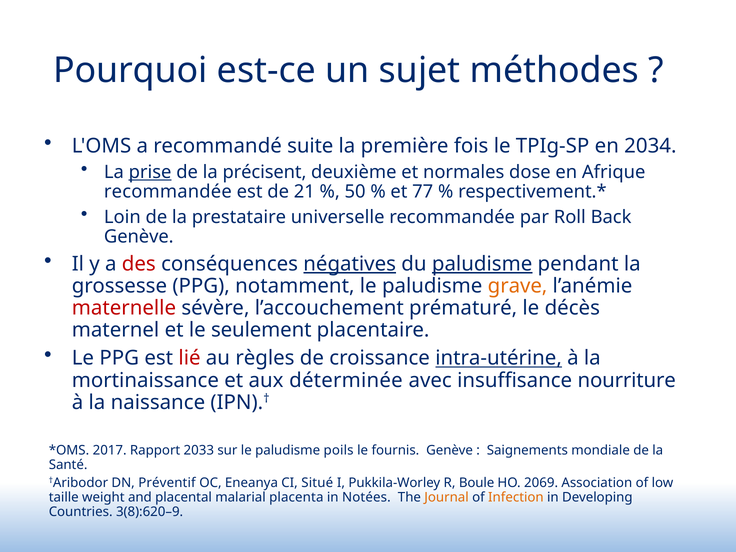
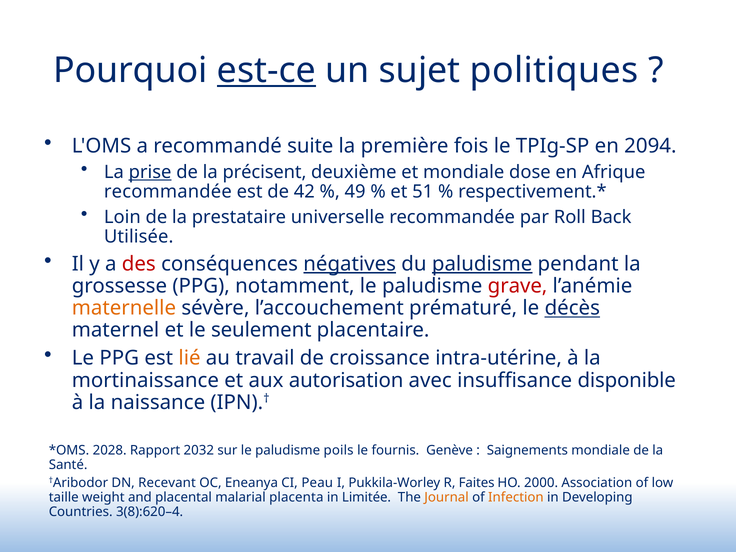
est-ce underline: none -> present
méthodes: méthodes -> politiques
2034: 2034 -> 2094
et normales: normales -> mondiale
21: 21 -> 42
50: 50 -> 49
77: 77 -> 51
Genève at (139, 237): Genève -> Utilisée
grave colour: orange -> red
maternelle colour: red -> orange
décès underline: none -> present
lié colour: red -> orange
règles: règles -> travail
intra-utérine underline: present -> none
déterminée: déterminée -> autorisation
nourriture: nourriture -> disponible
2017: 2017 -> 2028
2033: 2033 -> 2032
Préventif: Préventif -> Recevant
Situé: Situé -> Peau
Boule: Boule -> Faites
2069: 2069 -> 2000
Notées: Notées -> Limitée
3(8):620–9: 3(8):620–9 -> 3(8):620–4
